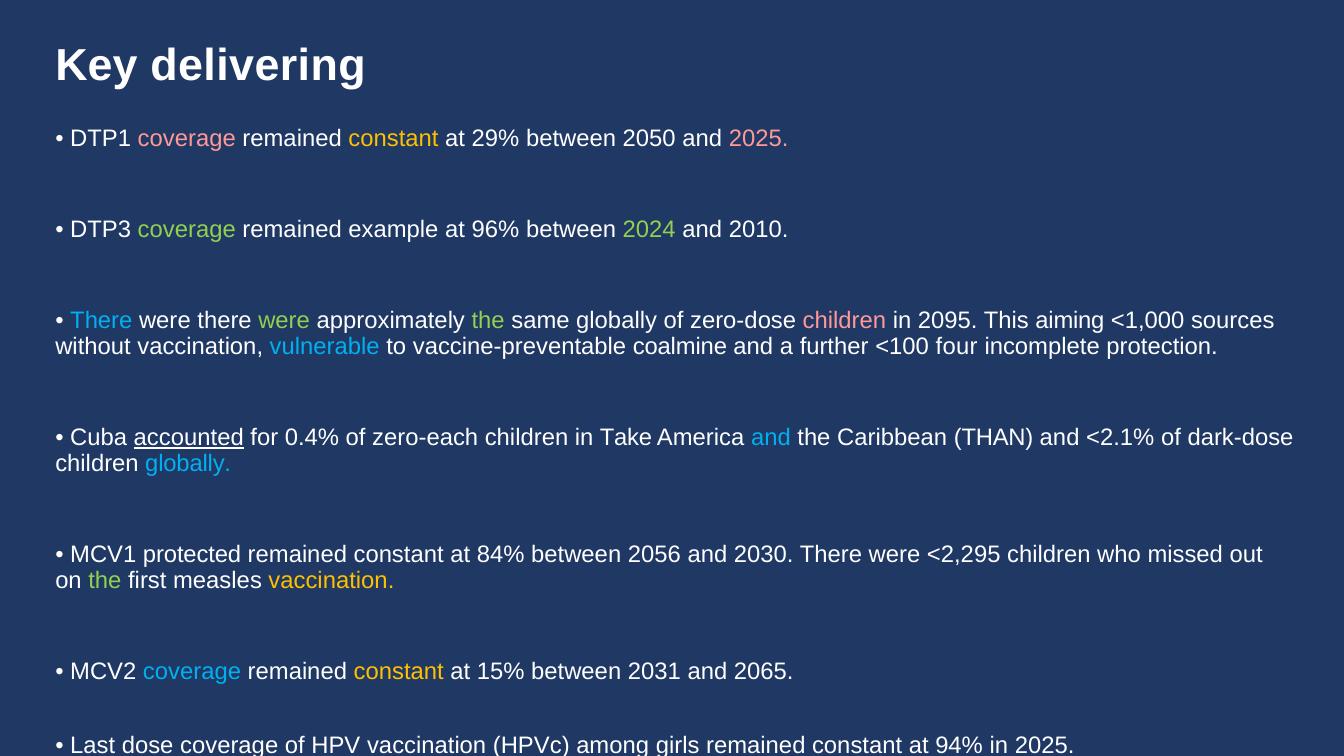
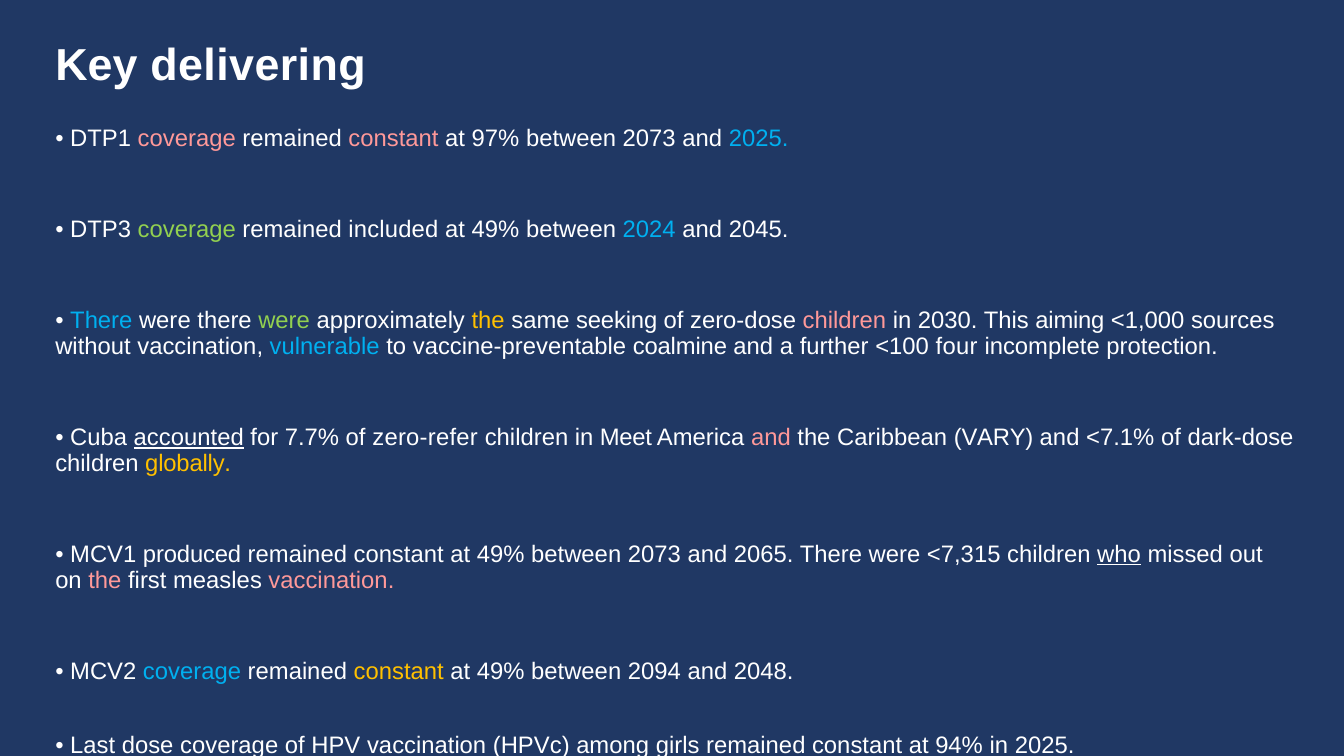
constant at (393, 139) colour: yellow -> pink
29%: 29% -> 97%
2050 at (649, 139): 2050 -> 2073
2025 at (759, 139) colour: pink -> light blue
example: example -> included
96% at (495, 230): 96% -> 49%
2024 colour: light green -> light blue
2010: 2010 -> 2045
the at (488, 321) colour: light green -> yellow
same globally: globally -> seeking
2095: 2095 -> 2030
0.4%: 0.4% -> 7.7%
zero-each: zero-each -> zero-refer
Take: Take -> Meet
and at (771, 438) colour: light blue -> pink
THAN: THAN -> VARY
<2.1%: <2.1% -> <7.1%
globally at (188, 463) colour: light blue -> yellow
protected: protected -> produced
84% at (501, 555): 84% -> 49%
2056 at (654, 555): 2056 -> 2073
2030: 2030 -> 2065
<2,295: <2,295 -> <7,315
who underline: none -> present
the at (105, 580) colour: light green -> pink
vaccination at (331, 580) colour: yellow -> pink
15% at (501, 671): 15% -> 49%
2031: 2031 -> 2094
2065: 2065 -> 2048
